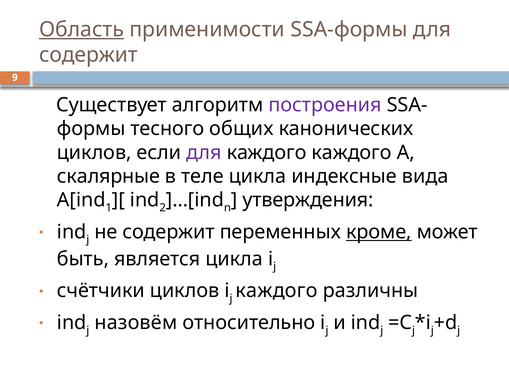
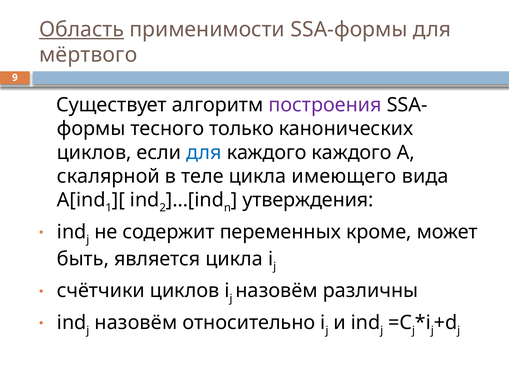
содержит at (88, 55): содержит -> мёртвого
общих: общих -> только
для at (204, 152) colour: purple -> blue
скалярные: скалярные -> скалярной
индексные: индексные -> имеющего
кроме underline: present -> none
каждого at (277, 291): каждого -> назовём
